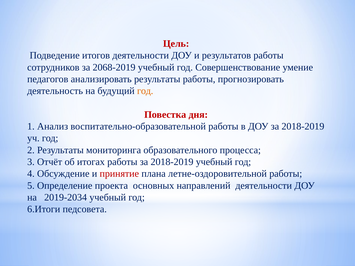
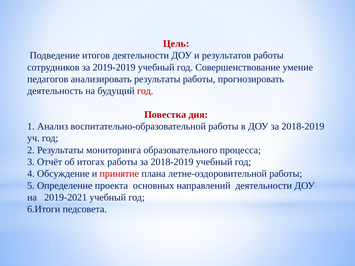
2068-2019: 2068-2019 -> 2019-2019
год at (145, 91) colour: orange -> red
2019-2034: 2019-2034 -> 2019-2021
